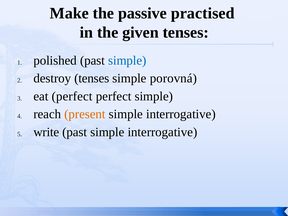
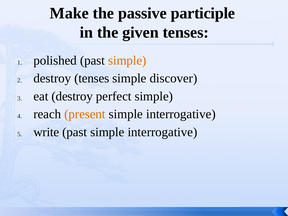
practised: practised -> participle
simple at (127, 60) colour: blue -> orange
porovná: porovná -> discover
eat perfect: perfect -> destroy
